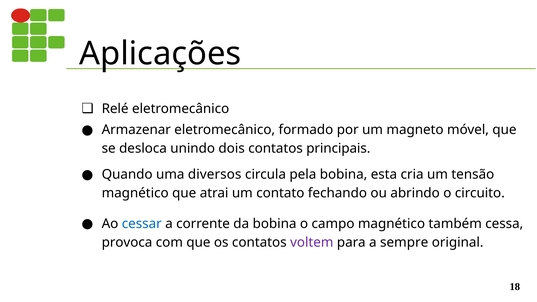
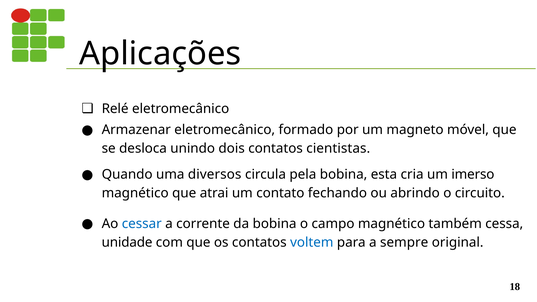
principais: principais -> cientistas
tensão: tensão -> imerso
provoca: provoca -> unidade
voltem colour: purple -> blue
